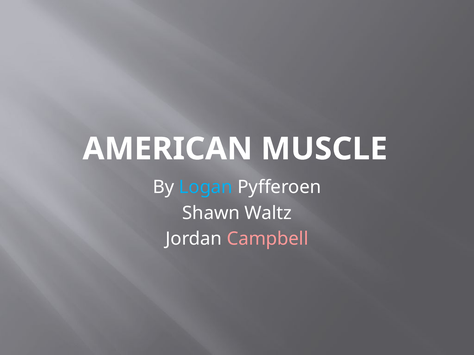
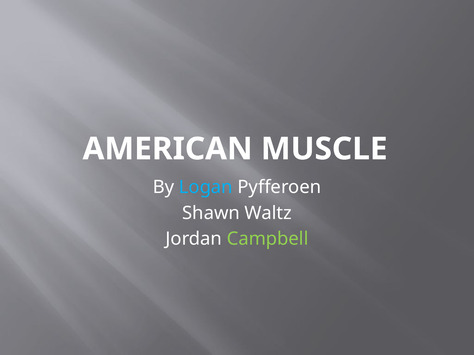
Campbell colour: pink -> light green
